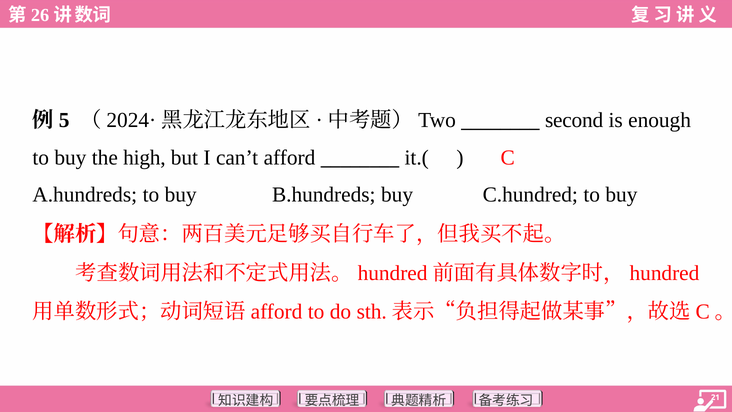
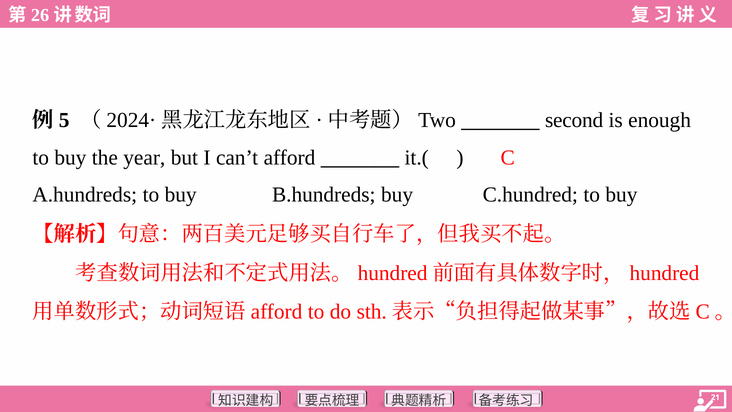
high: high -> year
